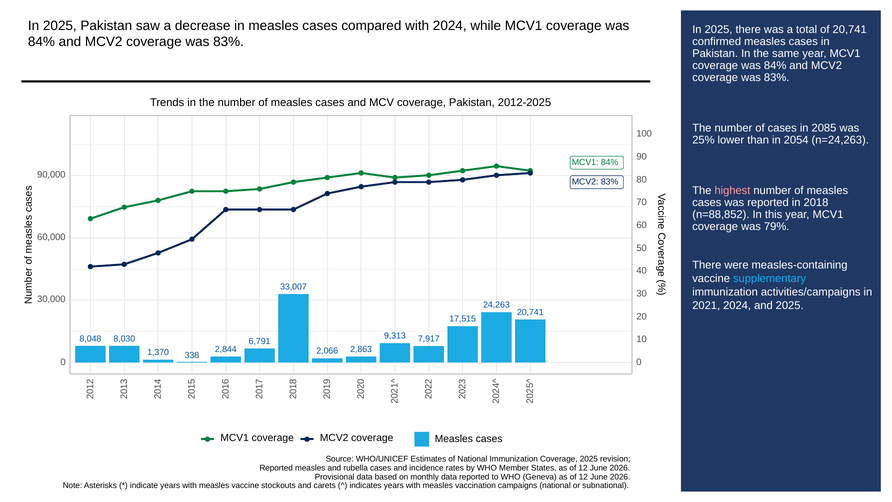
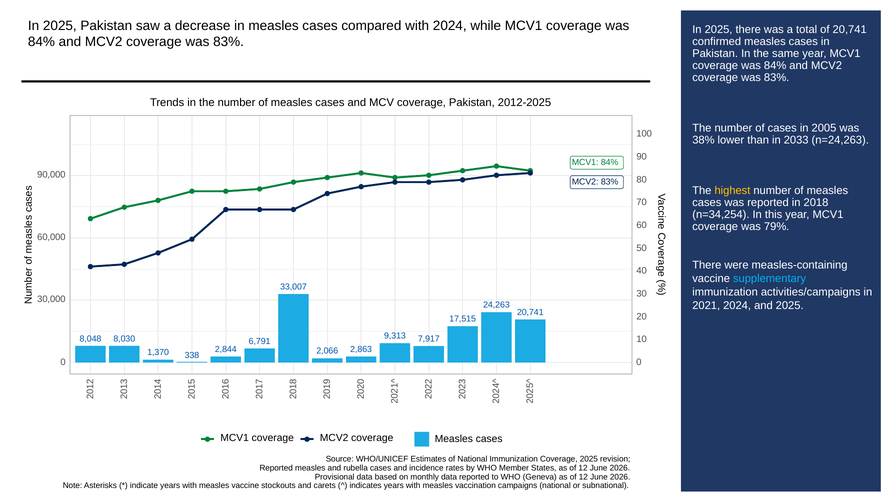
2085: 2085 -> 2005
25%: 25% -> 38%
2054: 2054 -> 2033
highest colour: pink -> yellow
n=88,852: n=88,852 -> n=34,254
